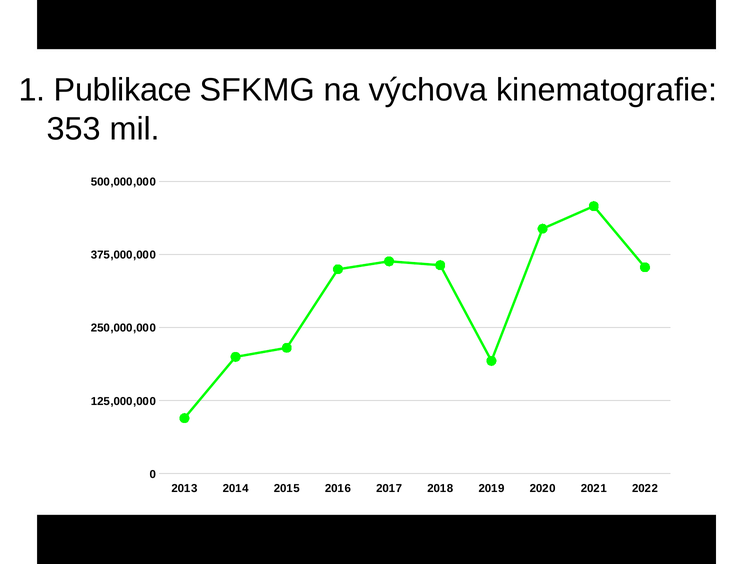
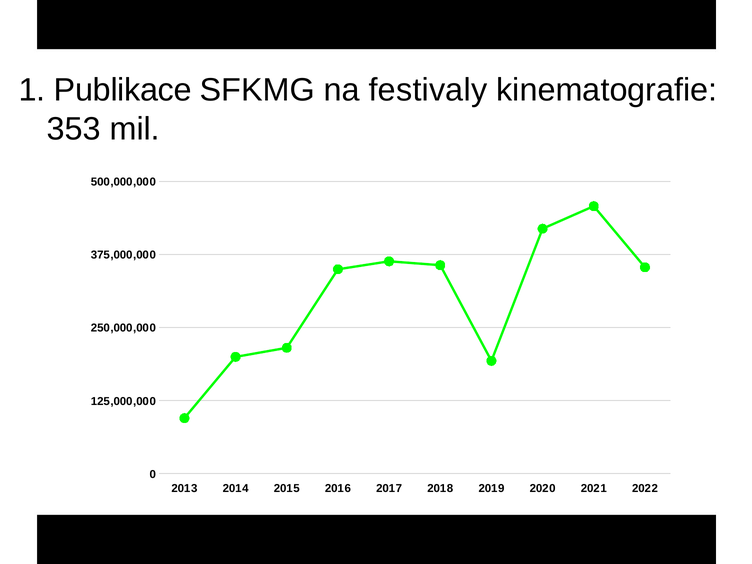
výchova: výchova -> festivaly
